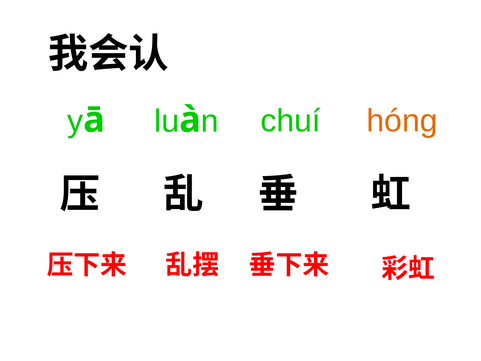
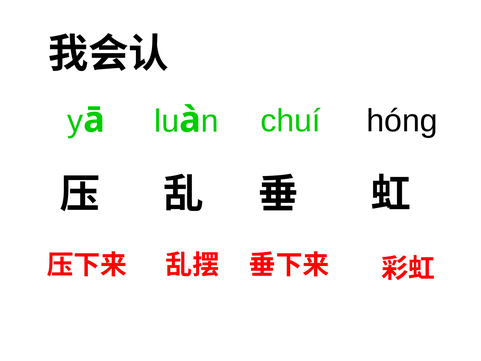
hóng colour: orange -> black
